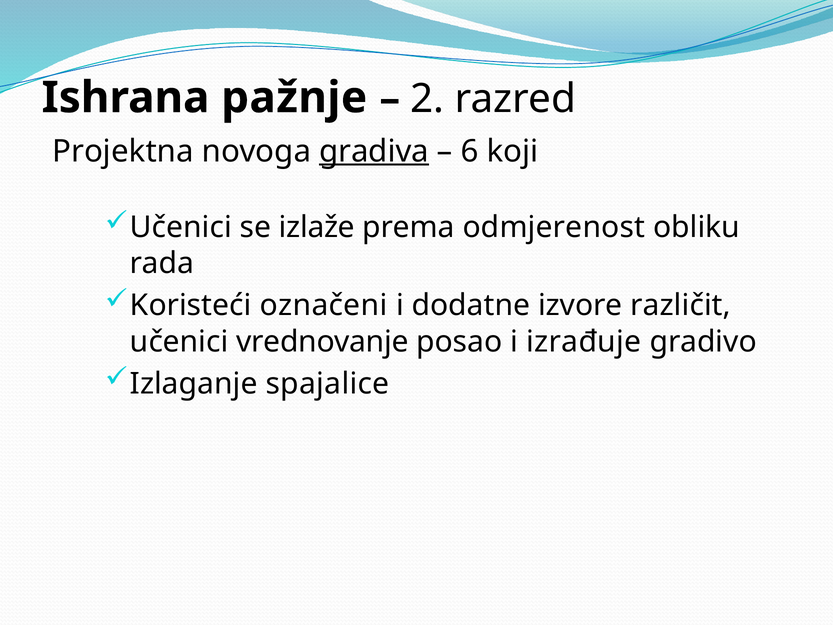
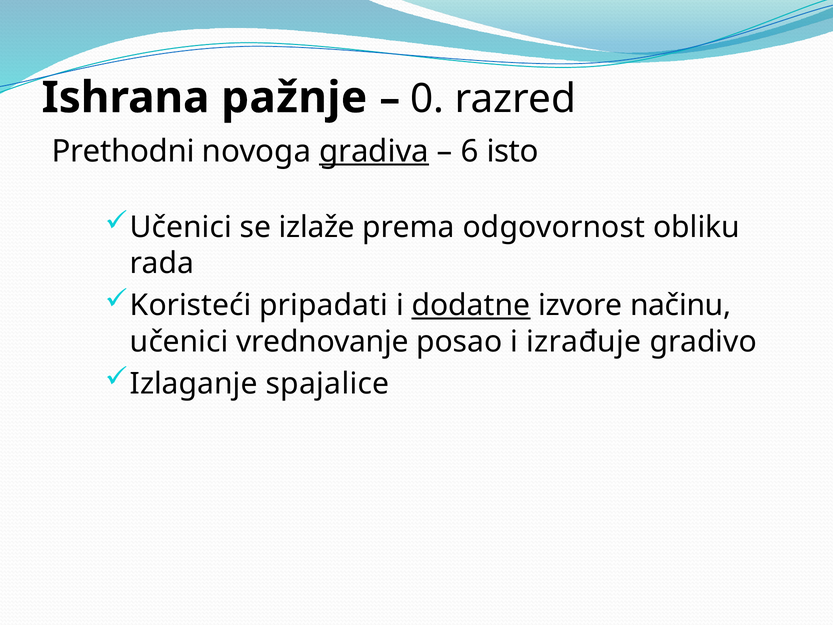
2: 2 -> 0
Projektna: Projektna -> Prethodni
koji: koji -> isto
odmjerenost: odmjerenost -> odgovornost
označeni: označeni -> pripadati
dodatne underline: none -> present
različit: različit -> načinu
